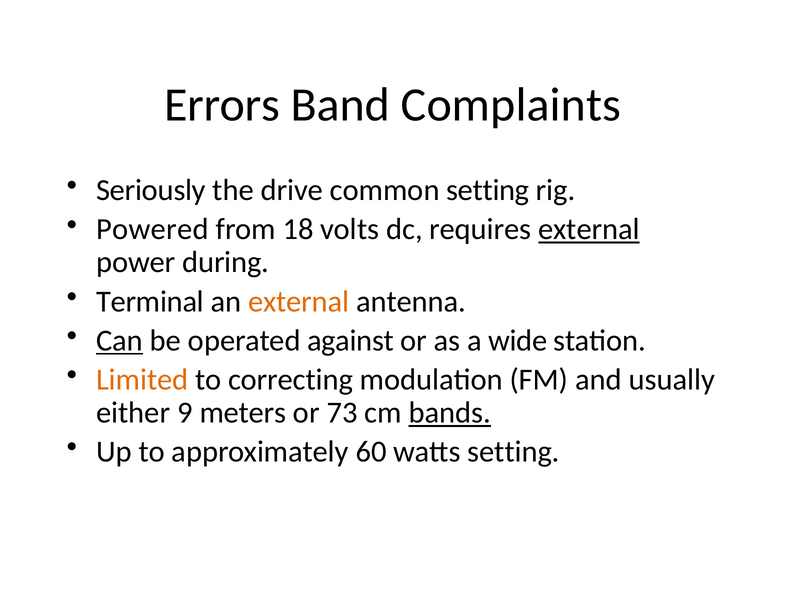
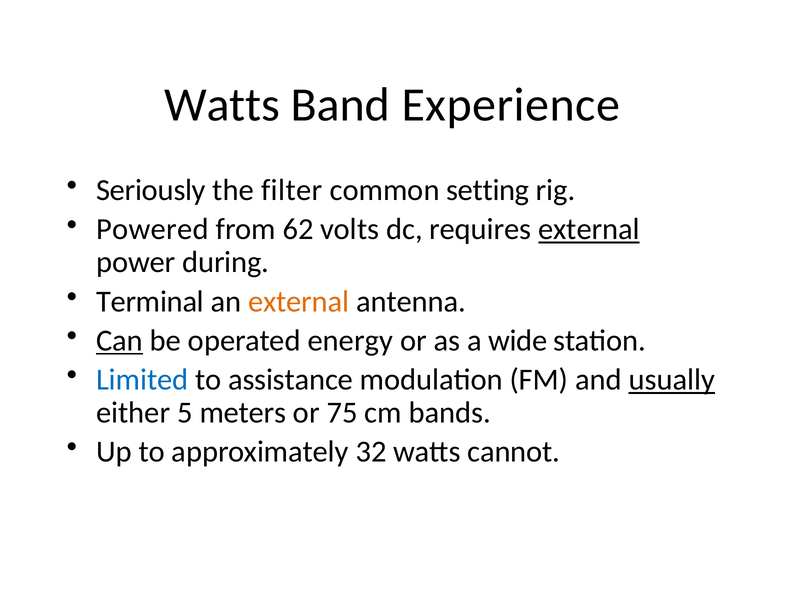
Errors at (222, 105): Errors -> Watts
Complaints: Complaints -> Experience
drive: drive -> filter
18: 18 -> 62
against: against -> energy
Limited colour: orange -> blue
correcting: correcting -> assistance
usually underline: none -> present
9: 9 -> 5
73: 73 -> 75
bands underline: present -> none
60: 60 -> 32
watts setting: setting -> cannot
